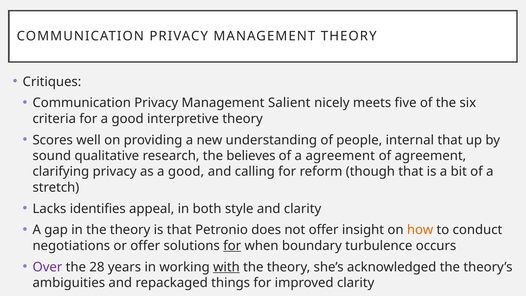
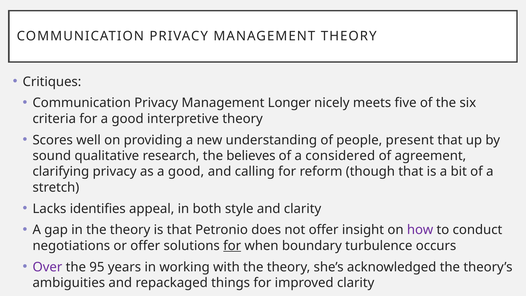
Salient: Salient -> Longer
internal: internal -> present
a agreement: agreement -> considered
how colour: orange -> purple
28: 28 -> 95
with underline: present -> none
